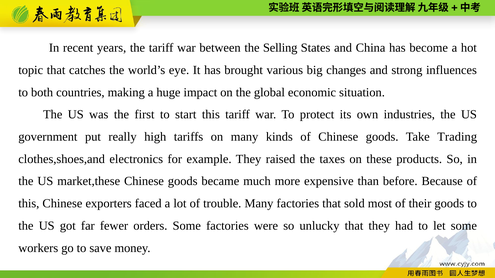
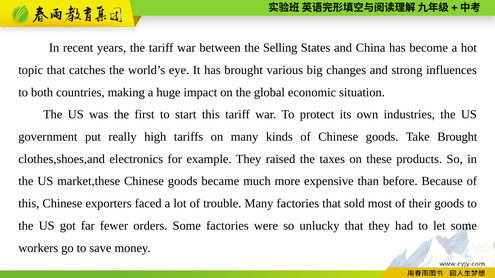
Take Trading: Trading -> Brought
